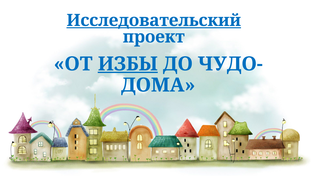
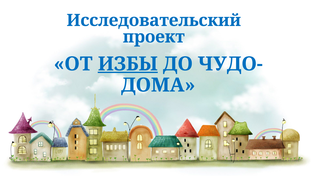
Исследовательский underline: present -> none
